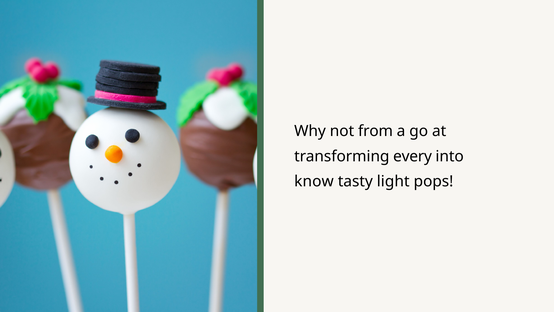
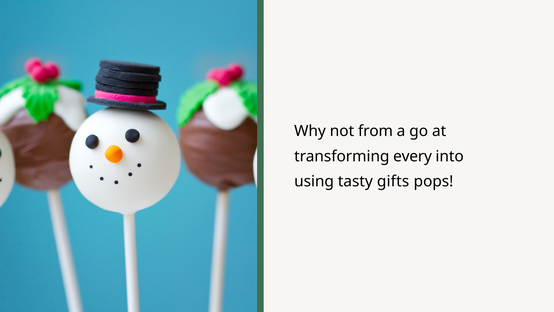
know: know -> using
light: light -> gifts
